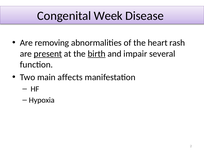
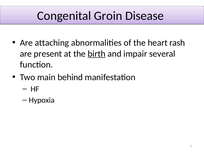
Week: Week -> Groin
removing: removing -> attaching
present underline: present -> none
affects: affects -> behind
